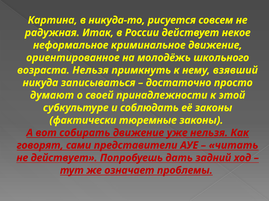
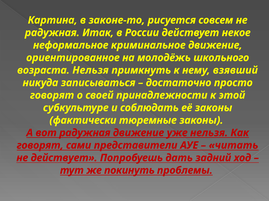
никуда-то: никуда-то -> законе-то
думают at (52, 96): думают -> говорят
вот собирать: собирать -> радужная
означает: означает -> покинуть
